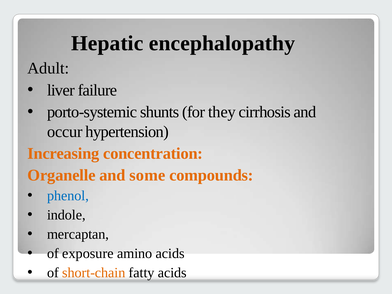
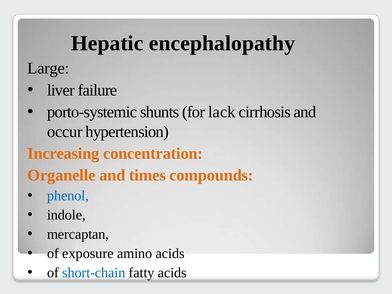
Adult: Adult -> Large
they: they -> lack
some: some -> times
short-chain colour: orange -> blue
